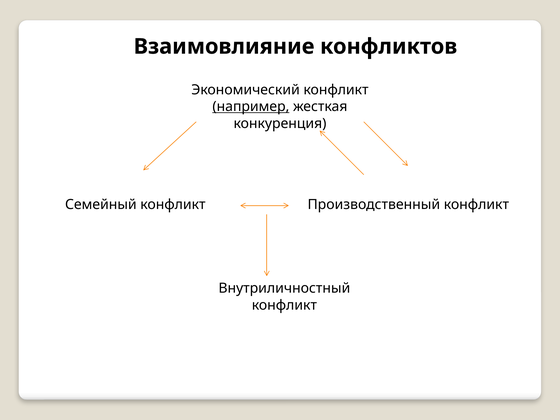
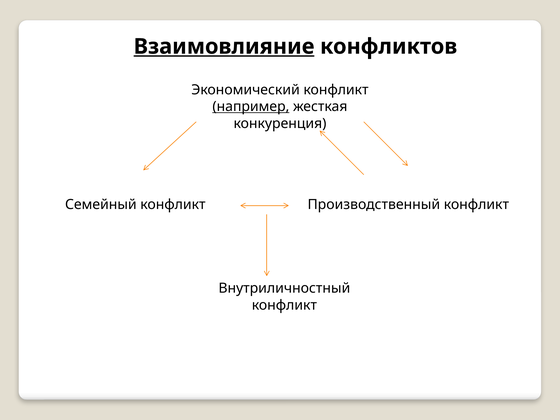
Взаимовлияние underline: none -> present
